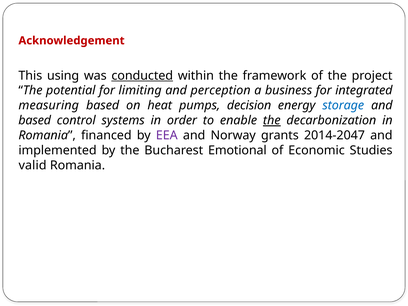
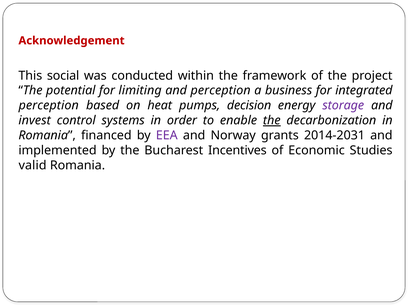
using: using -> social
conducted underline: present -> none
measuring at (49, 105): measuring -> perception
storage colour: blue -> purple
based at (35, 120): based -> invest
2014-2047: 2014-2047 -> 2014-2031
Emotional: Emotional -> Incentives
